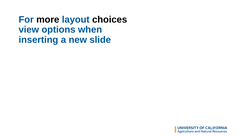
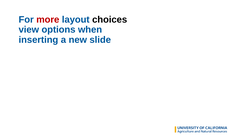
more colour: black -> red
